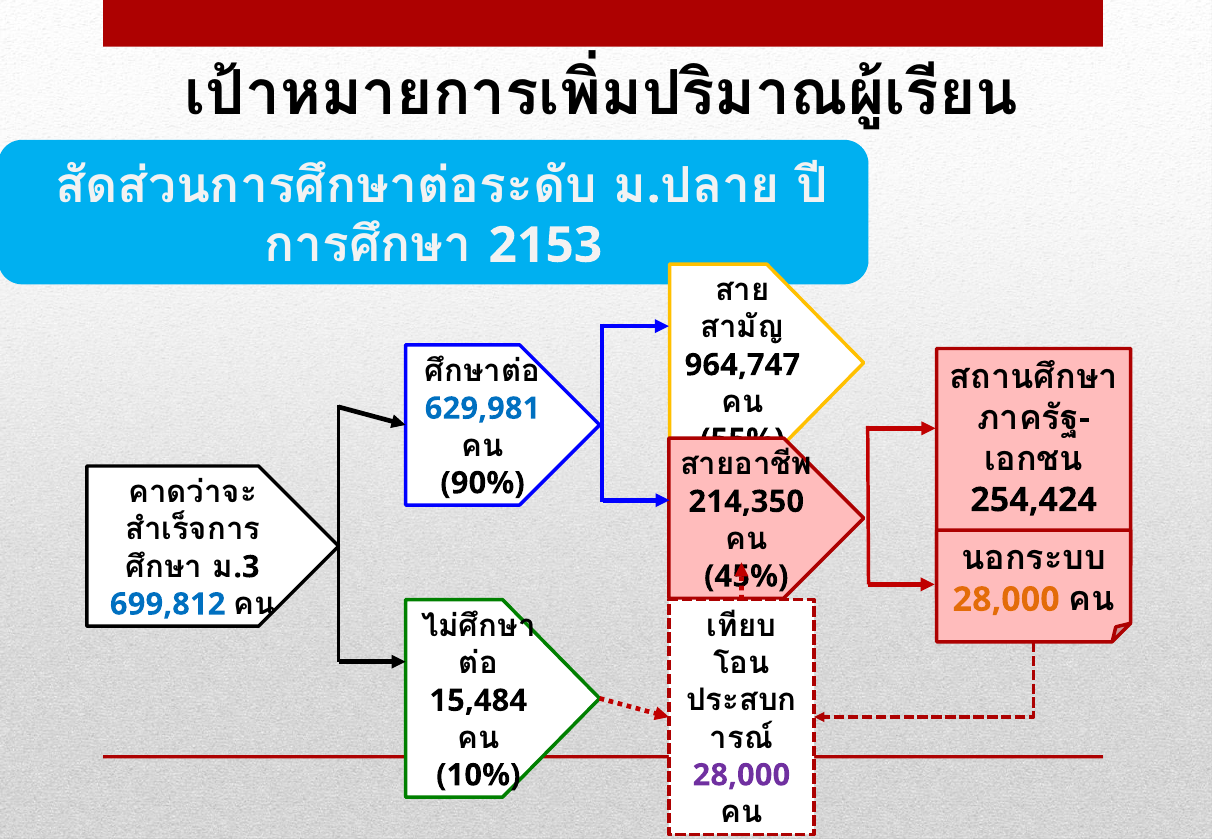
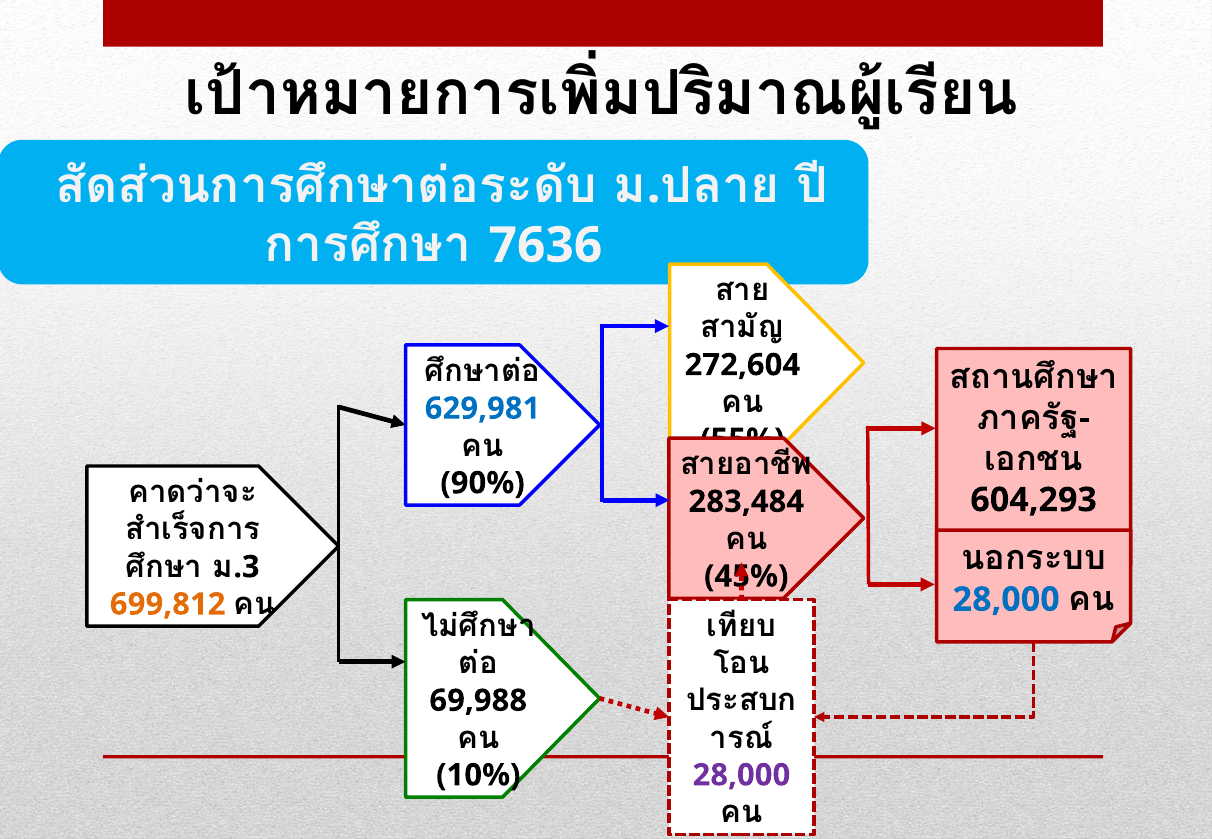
2153: 2153 -> 7636
964,747: 964,747 -> 272,604
254,424: 254,424 -> 604,293
214,350: 214,350 -> 283,484
28,000 at (1006, 600) colour: orange -> blue
699,812 colour: blue -> orange
15,484: 15,484 -> 69,988
